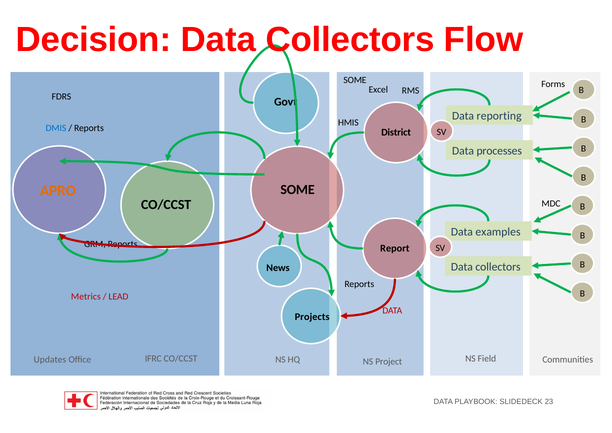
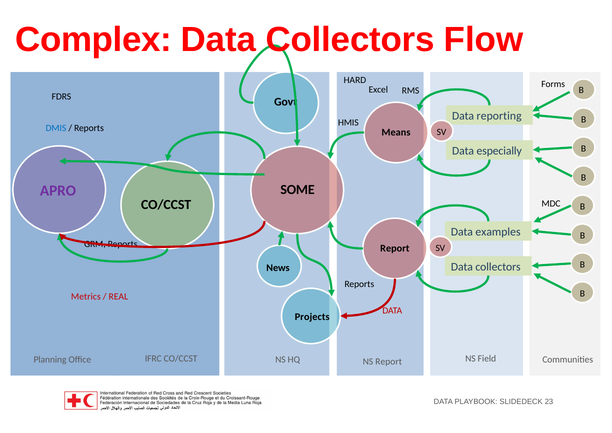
Decision: Decision -> Complex
SOME at (355, 80): SOME -> HARD
District: District -> Means
processes: processes -> especially
APRO colour: orange -> purple
LEAD: LEAD -> REAL
Updates: Updates -> Planning
NS Project: Project -> Report
